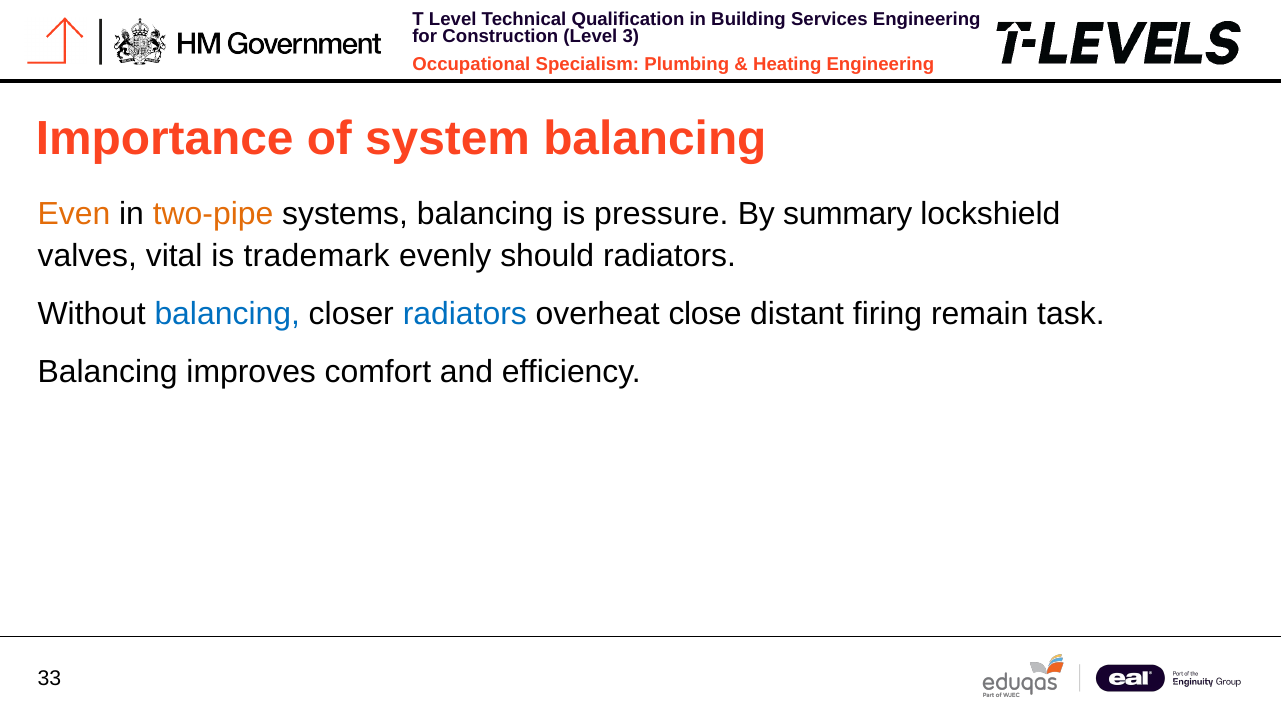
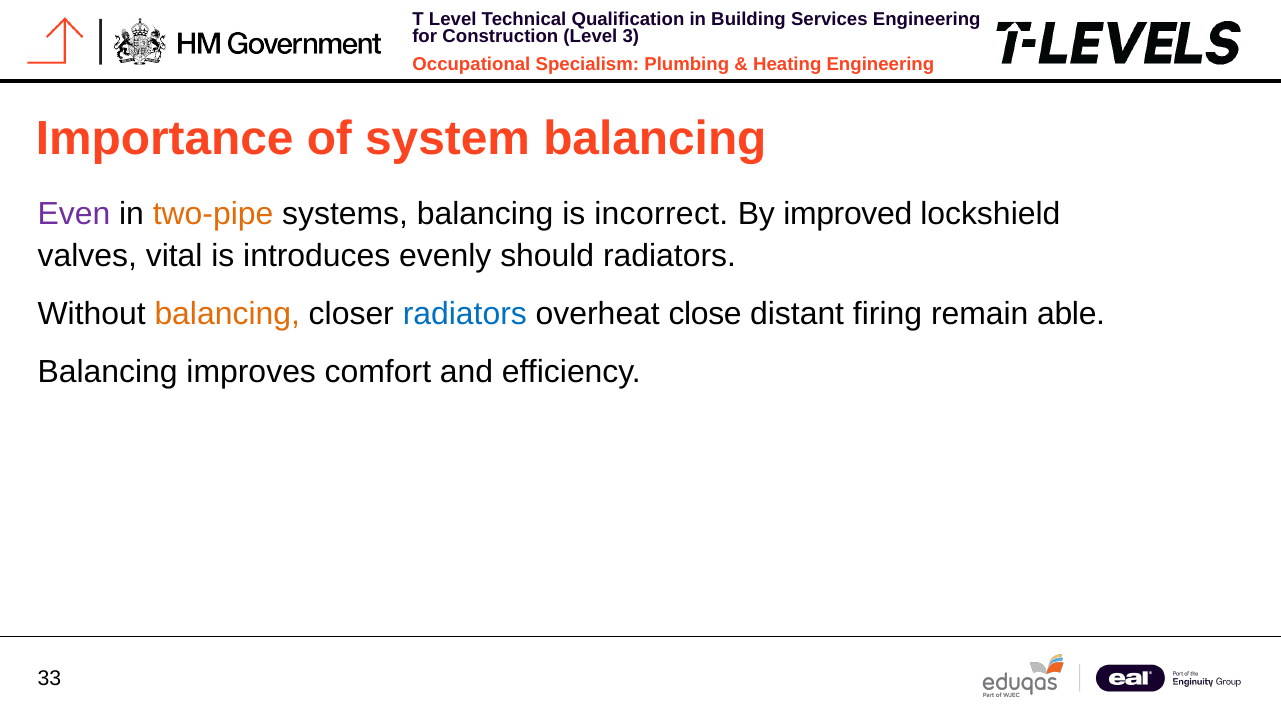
Even colour: orange -> purple
pressure: pressure -> incorrect
summary: summary -> improved
trademark: trademark -> introduces
balancing at (227, 314) colour: blue -> orange
task: task -> able
